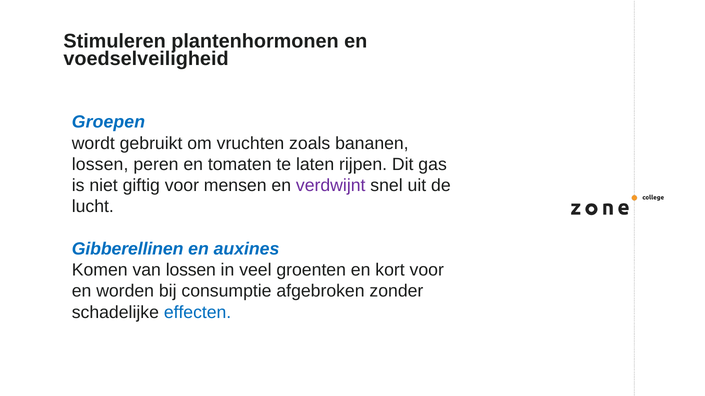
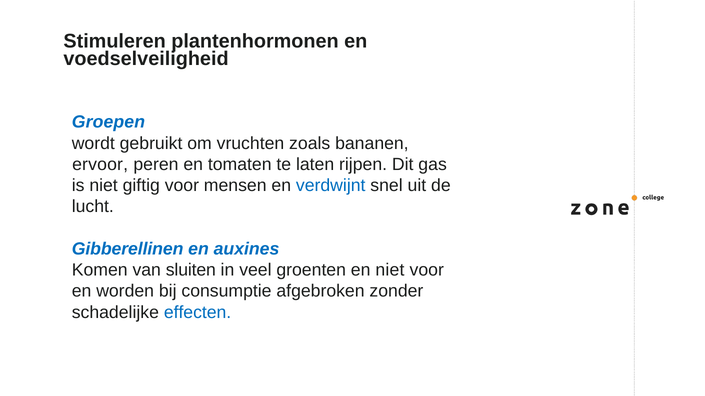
lossen at (100, 165): lossen -> ervoor
verdwijnt colour: purple -> blue
van lossen: lossen -> sluiten
en kort: kort -> niet
